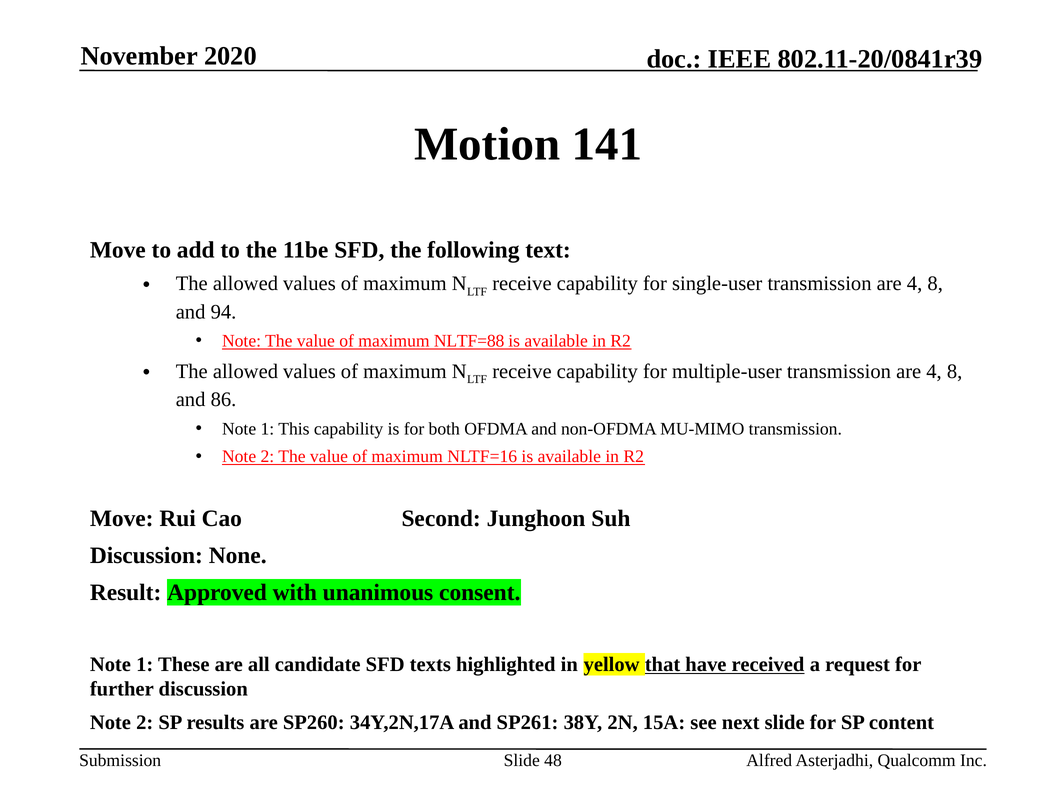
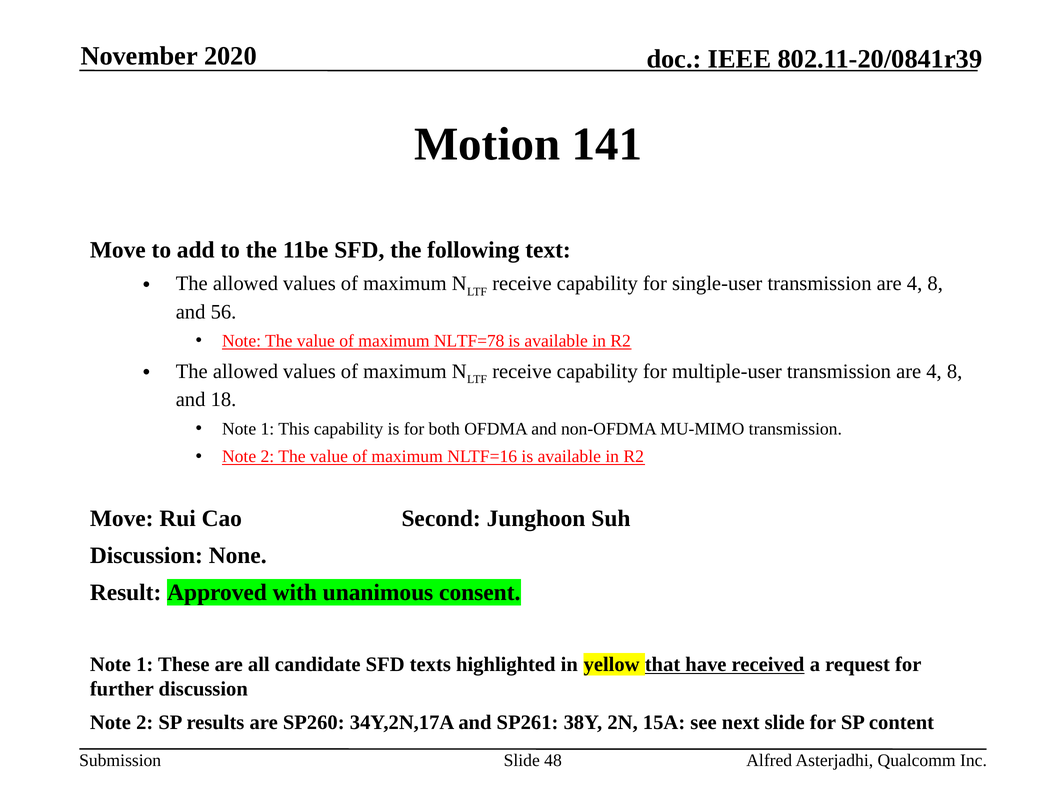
94: 94 -> 56
NLTF=88: NLTF=88 -> NLTF=78
86: 86 -> 18
